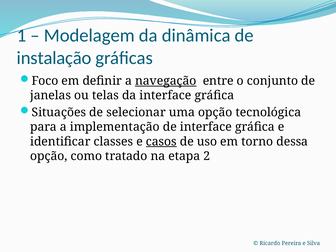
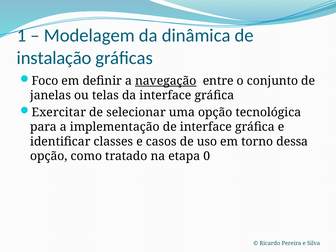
Situações: Situações -> Exercitar
casos underline: present -> none
2: 2 -> 0
